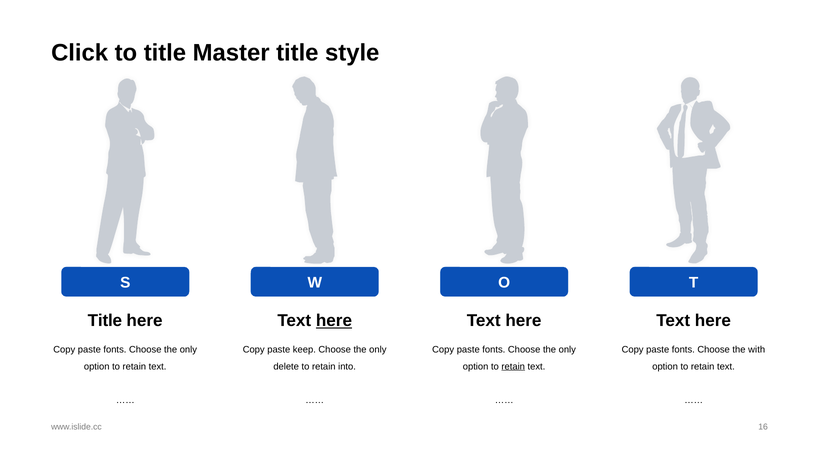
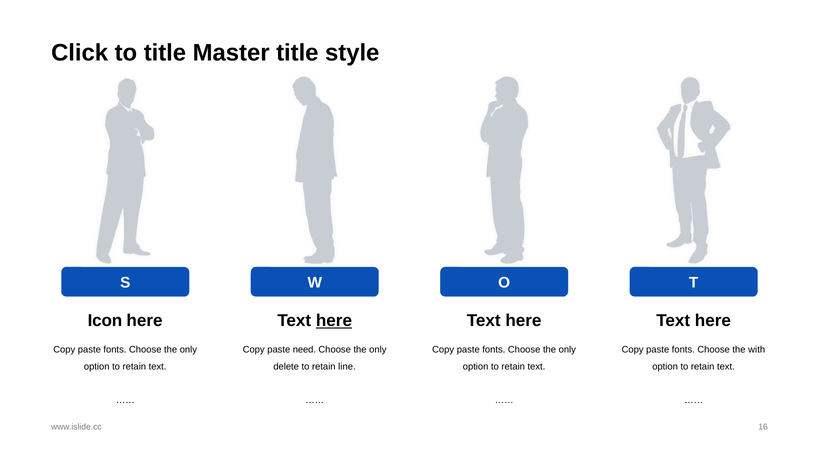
Title at (105, 321): Title -> Icon
keep: keep -> need
into: into -> line
retain at (513, 366) underline: present -> none
